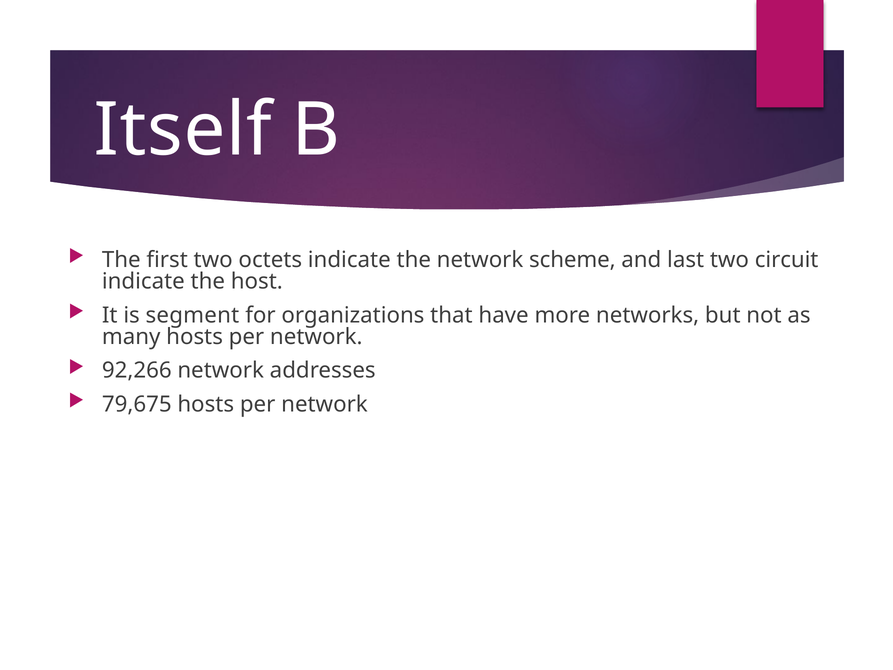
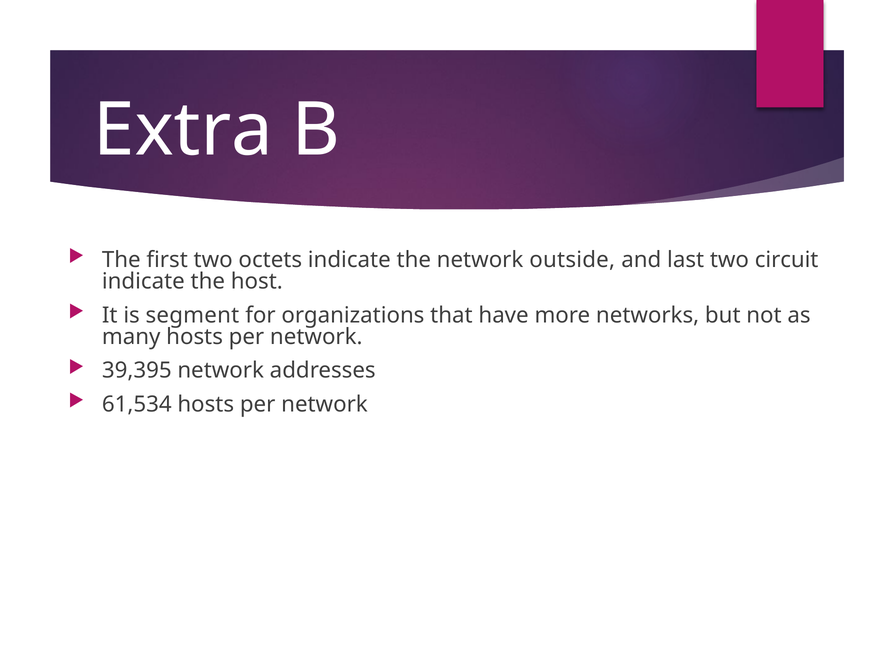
Itself: Itself -> Extra
scheme: scheme -> outside
92,266: 92,266 -> 39,395
79,675: 79,675 -> 61,534
